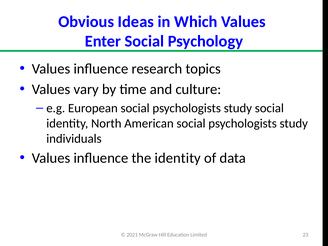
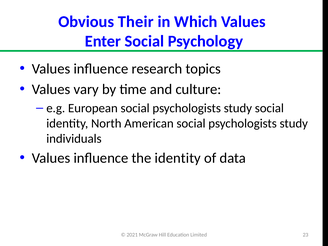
Ideas: Ideas -> Their
